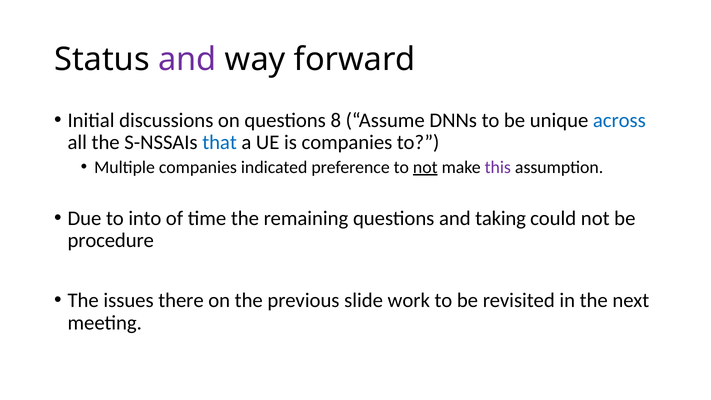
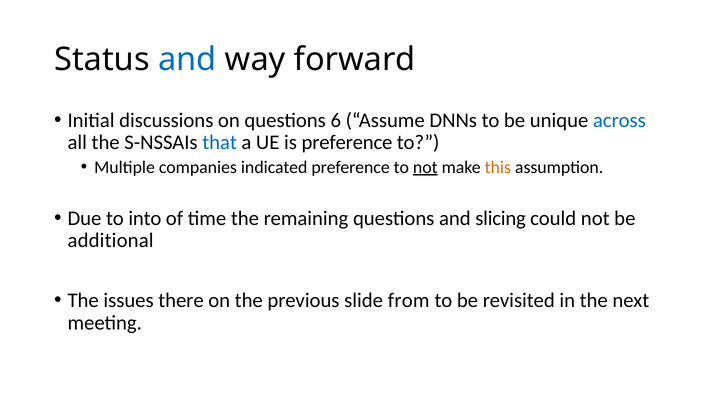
and at (187, 60) colour: purple -> blue
8: 8 -> 6
is companies: companies -> preference
this colour: purple -> orange
taking: taking -> slicing
procedure: procedure -> additional
work: work -> from
